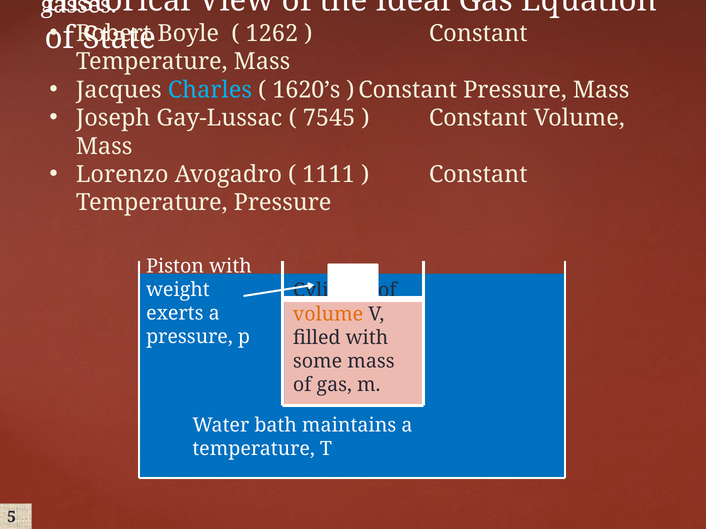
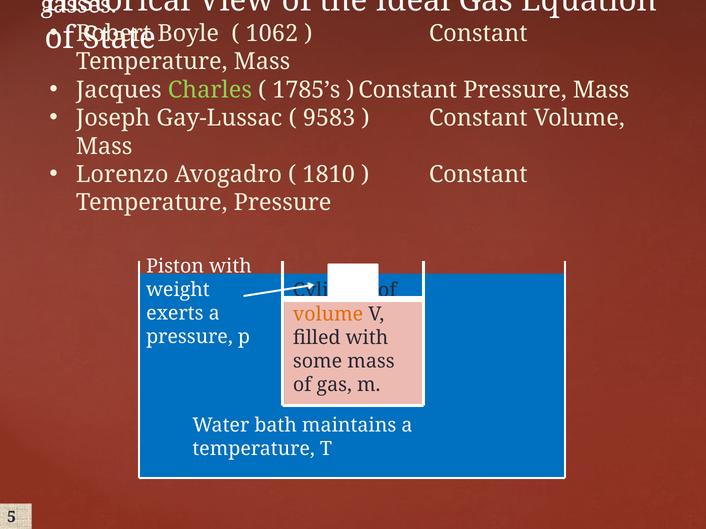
1262: 1262 -> 1062
Charles colour: light blue -> light green
1620’s: 1620’s -> 1785’s
7545: 7545 -> 9583
1111: 1111 -> 1810
